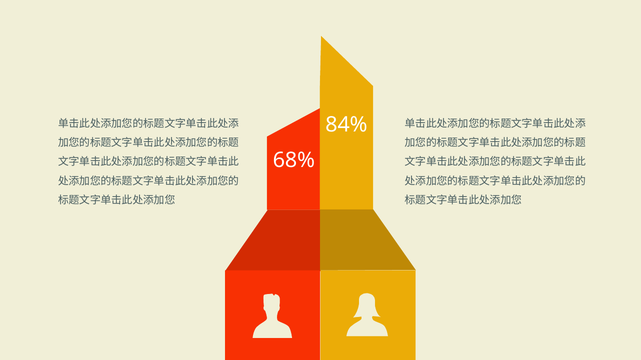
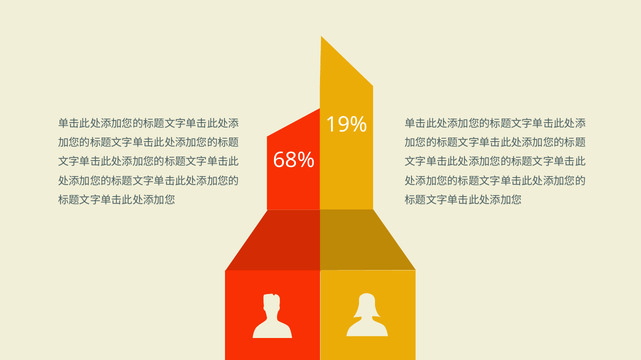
84%: 84% -> 19%
